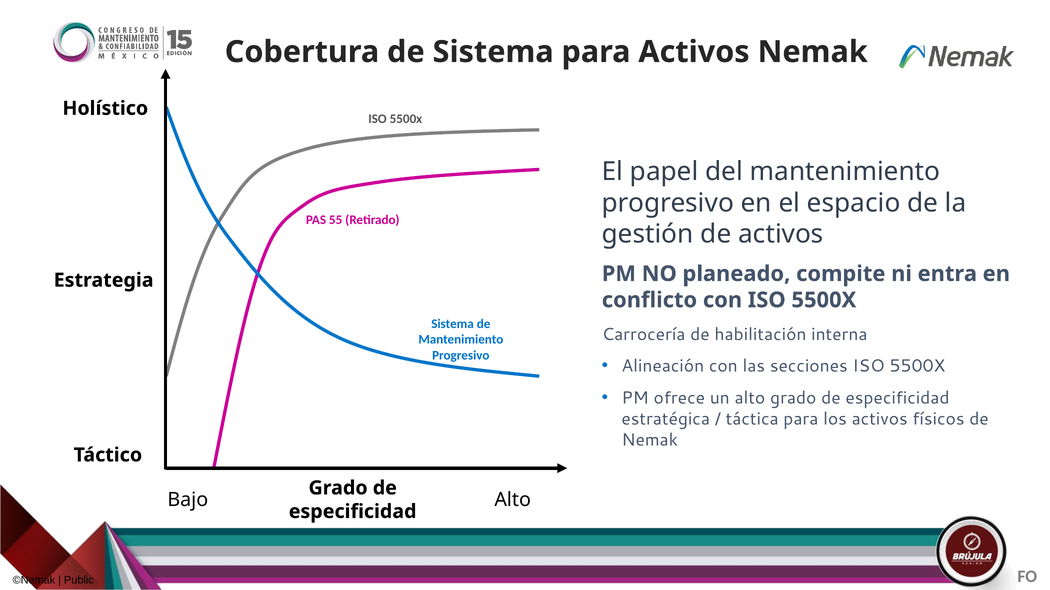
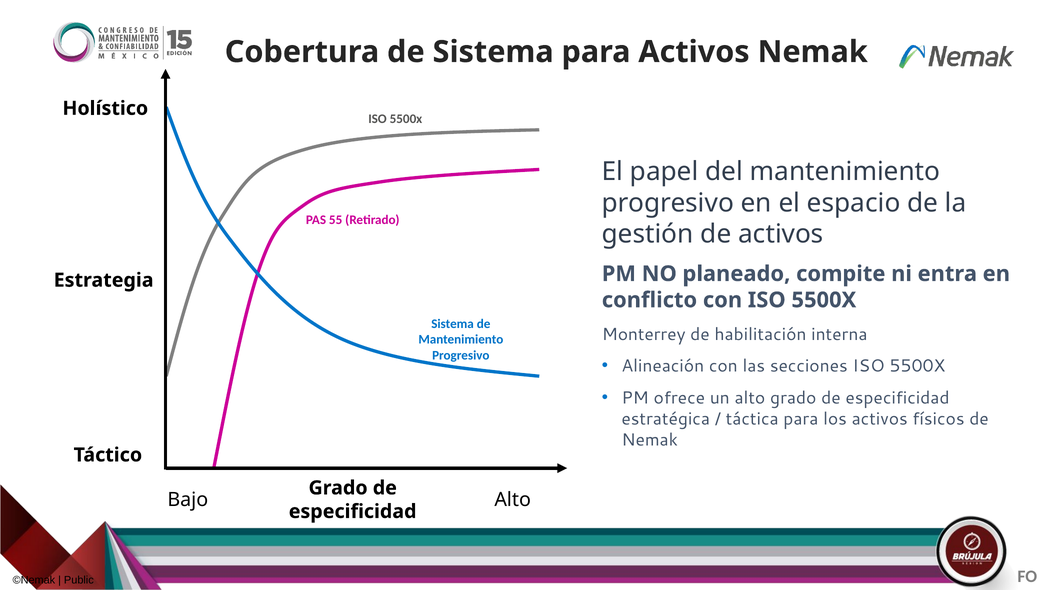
Carrocería: Carrocería -> Monterrey
